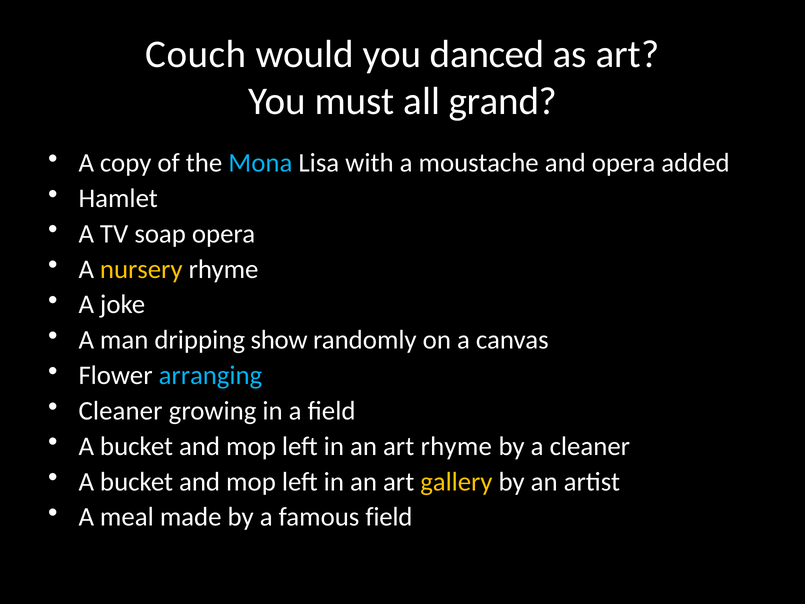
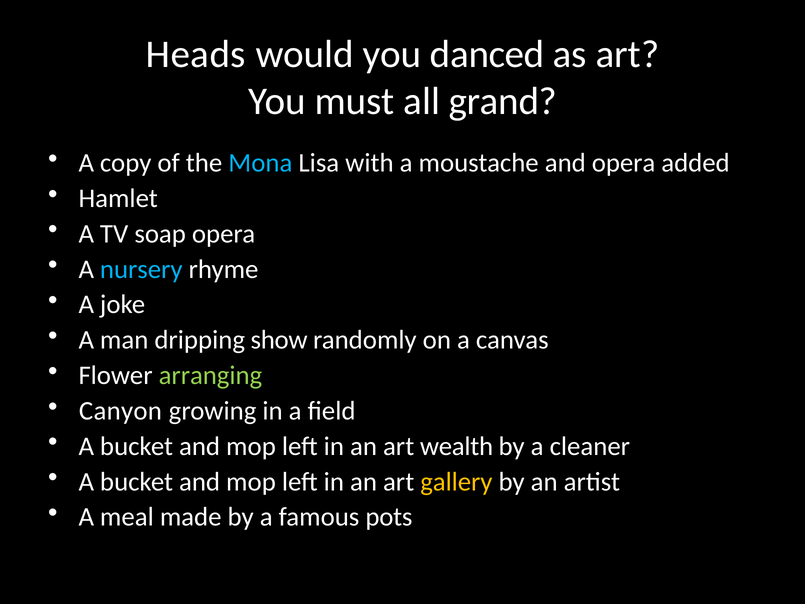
Couch: Couch -> Heads
nursery colour: yellow -> light blue
arranging colour: light blue -> light green
Cleaner at (121, 411): Cleaner -> Canyon
art rhyme: rhyme -> wealth
famous field: field -> pots
